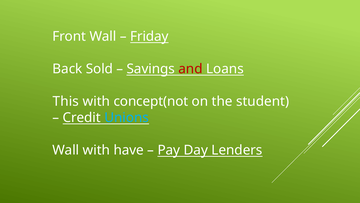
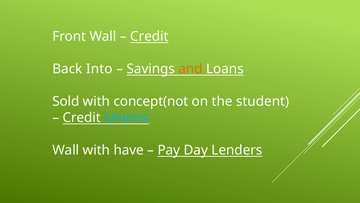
Friday at (149, 36): Friday -> Credit
Sold: Sold -> Into
and colour: red -> orange
This: This -> Sold
